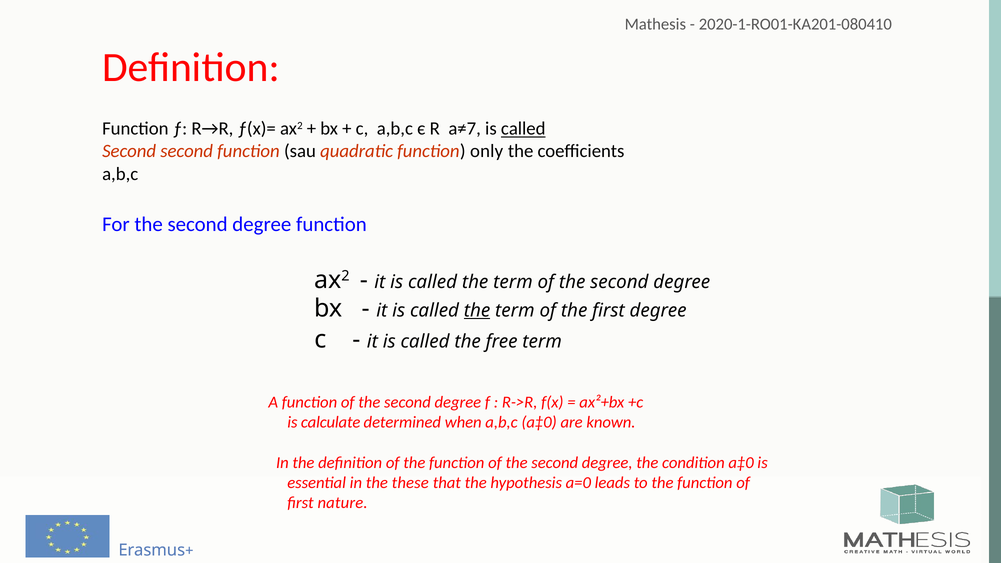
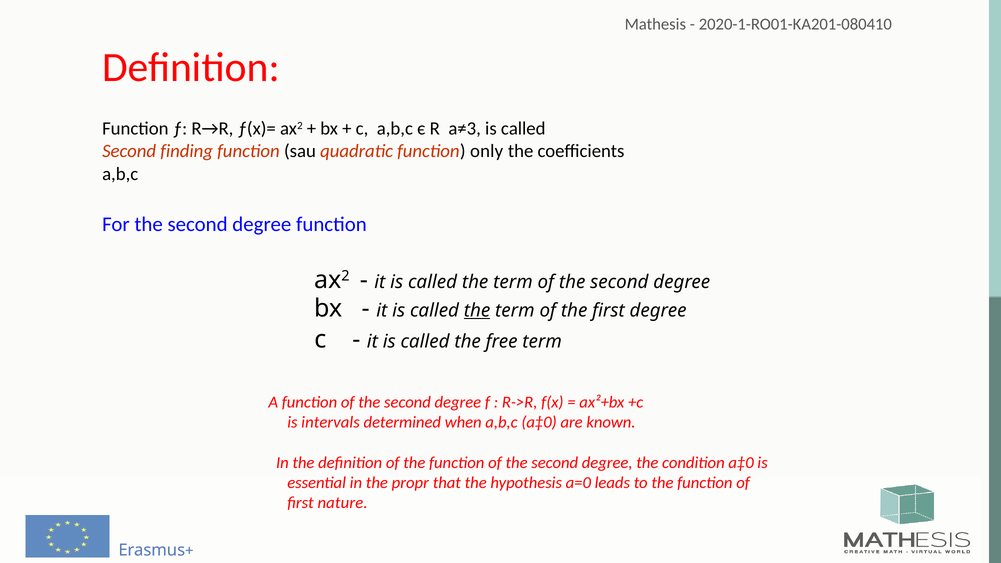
a≠7: a≠7 -> a≠3
called at (523, 129) underline: present -> none
Second second: second -> finding
calculate: calculate -> intervals
these: these -> propr
